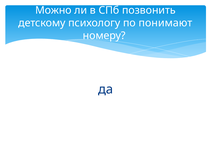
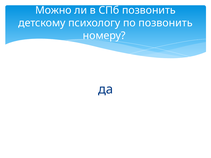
по понимают: понимают -> позвонить
